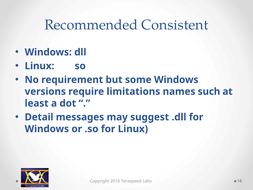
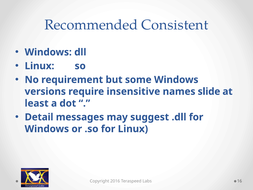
limitations: limitations -> insensitive
such: such -> slide
